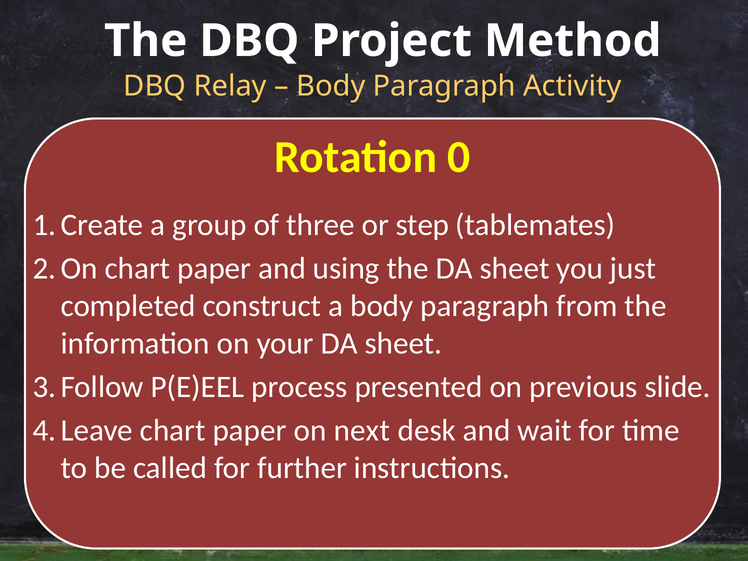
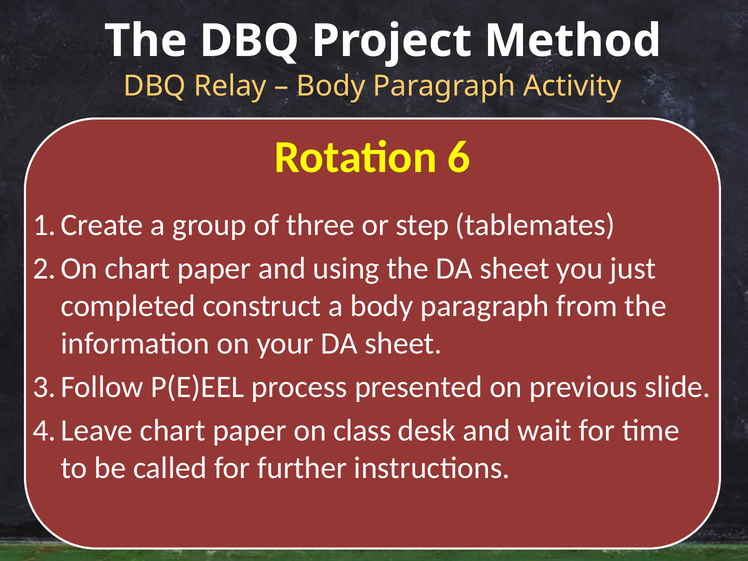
0: 0 -> 6
next: next -> class
